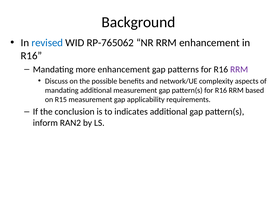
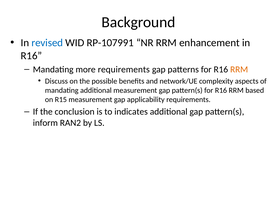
RP-765062: RP-765062 -> RP-107991
more enhancement: enhancement -> requirements
RRM at (239, 69) colour: purple -> orange
